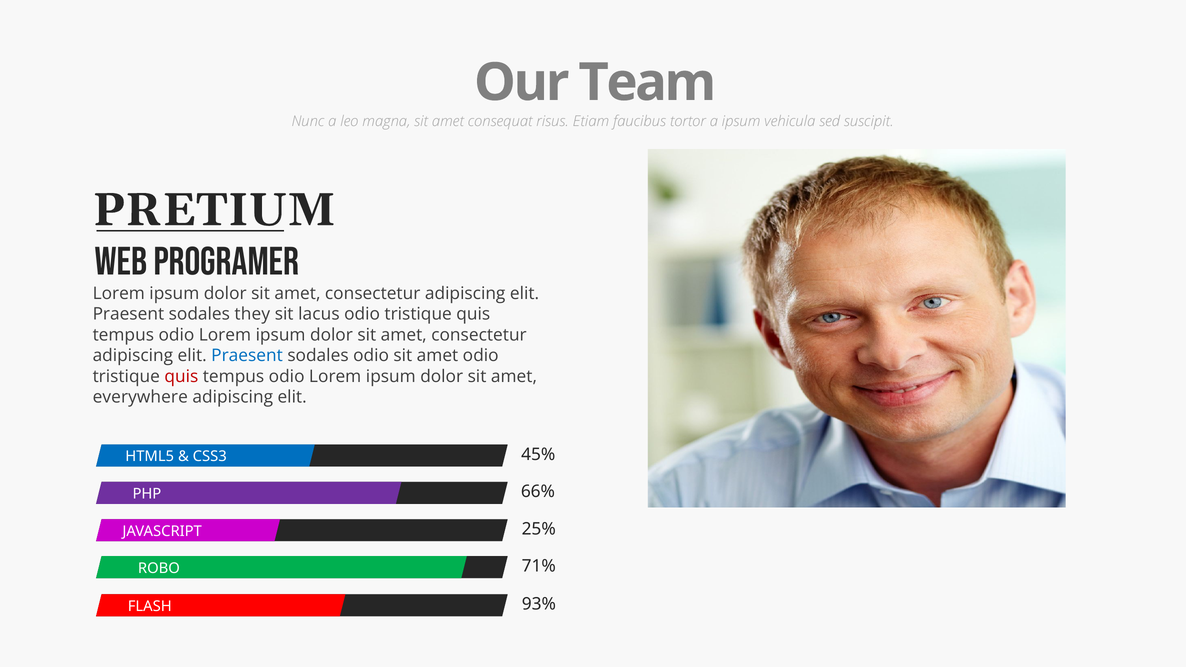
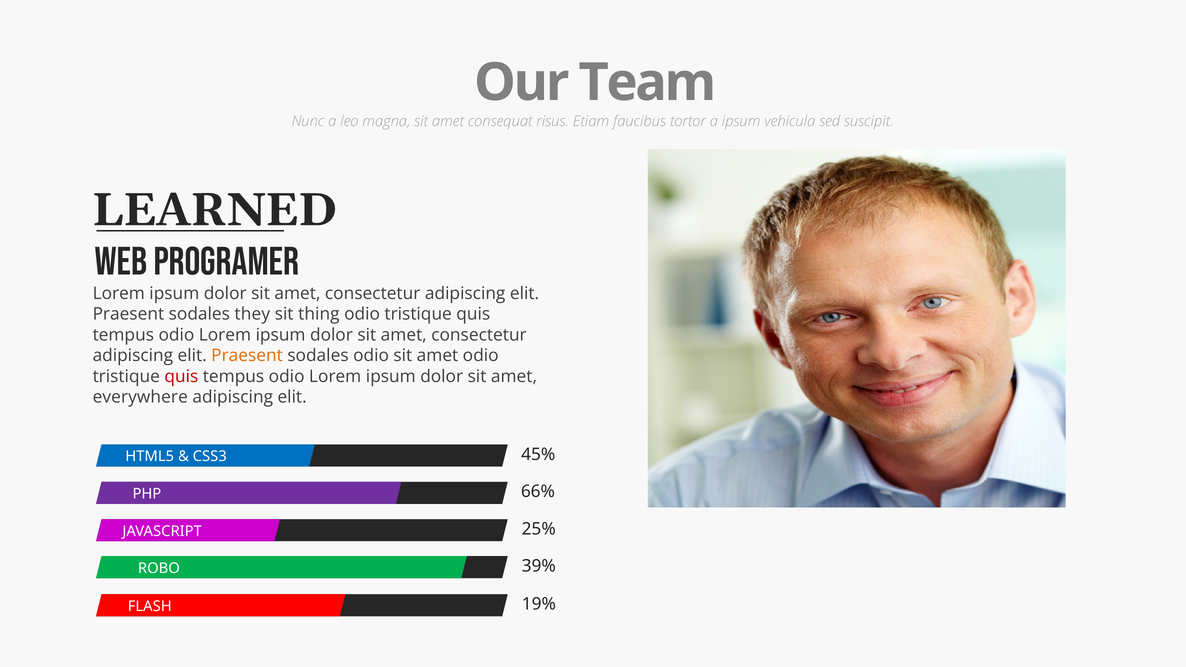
PRETIUM: PRETIUM -> LEARNED
lacus: lacus -> thing
Praesent at (247, 356) colour: blue -> orange
71%: 71% -> 39%
93%: 93% -> 19%
